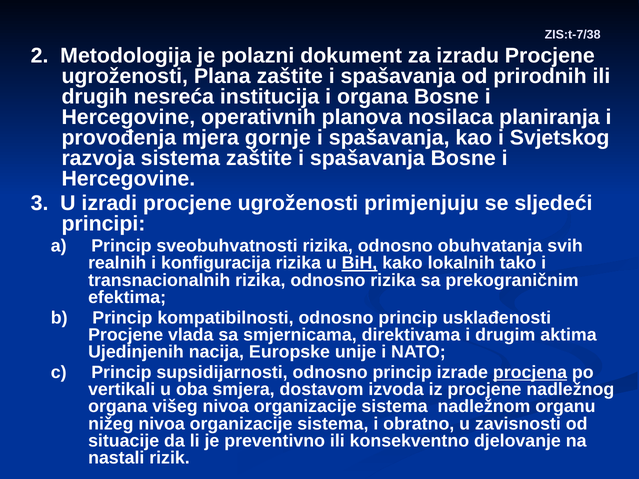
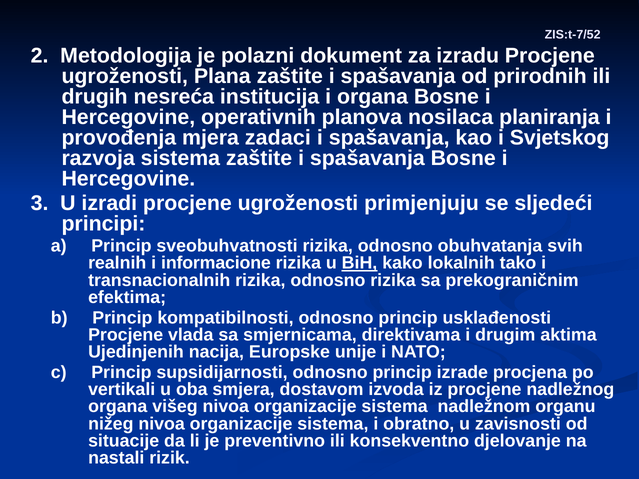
ZIS:t-7/38: ZIS:t-7/38 -> ZIS:t-7/52
gornje: gornje -> zadaci
konfiguracija: konfiguracija -> informacione
procjena underline: present -> none
